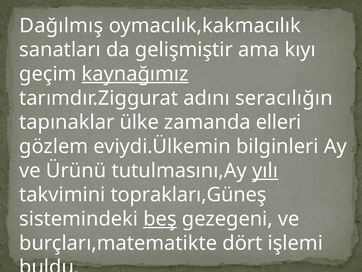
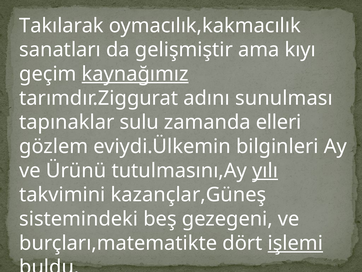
Dağılmış: Dağılmış -> Takılarak
seracılığın: seracılığın -> sunulması
ülke: ülke -> sulu
toprakları,Güneş: toprakları,Güneş -> kazançlar,Güneş
beş underline: present -> none
işlemi underline: none -> present
